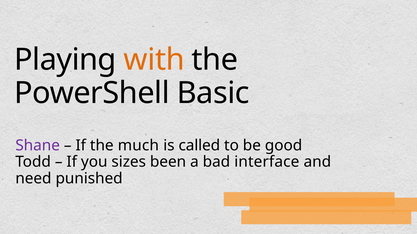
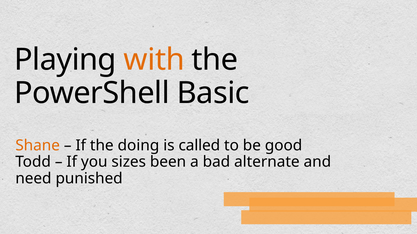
Shane colour: purple -> orange
much: much -> doing
interface: interface -> alternate
